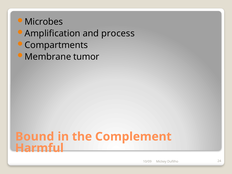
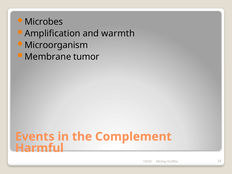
process: process -> warmth
Compartments: Compartments -> Microorganism
Bound: Bound -> Events
